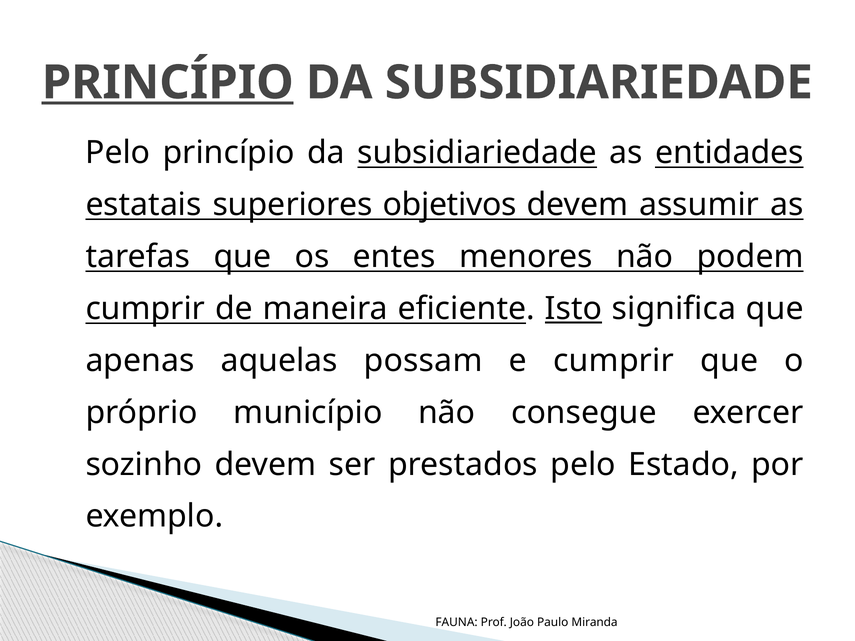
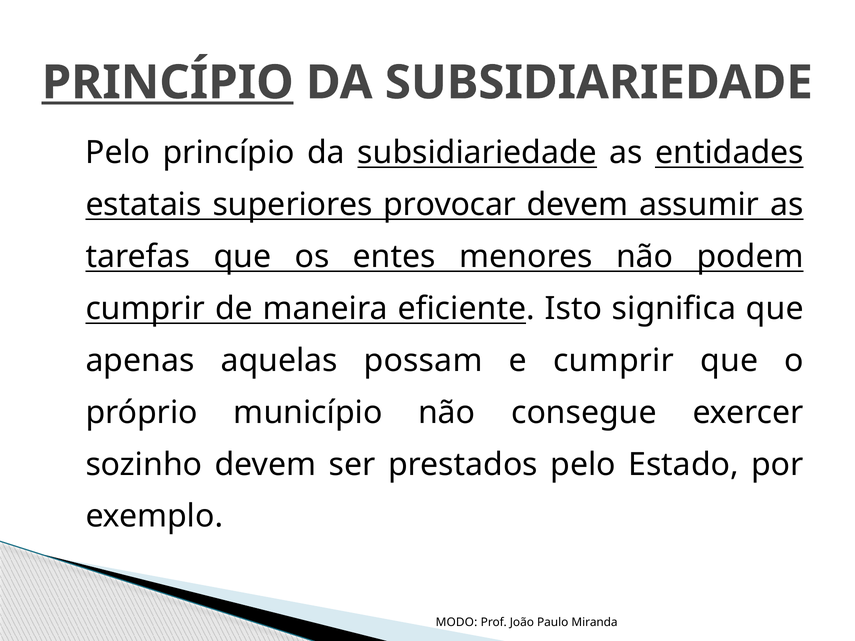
objetivos: objetivos -> provocar
Isto underline: present -> none
FAUNA: FAUNA -> MODO
